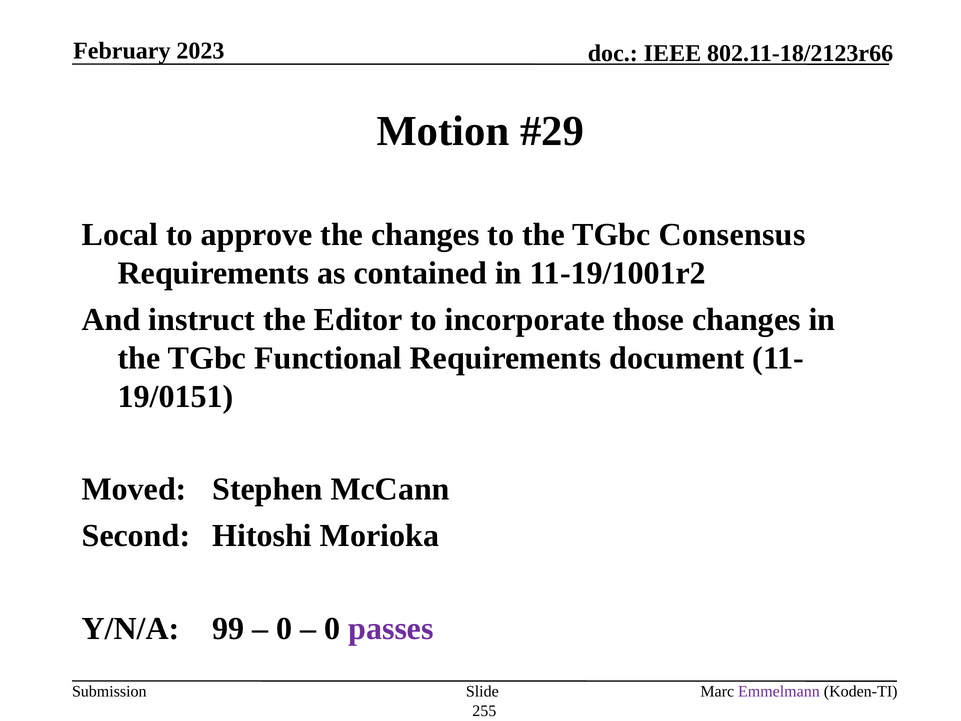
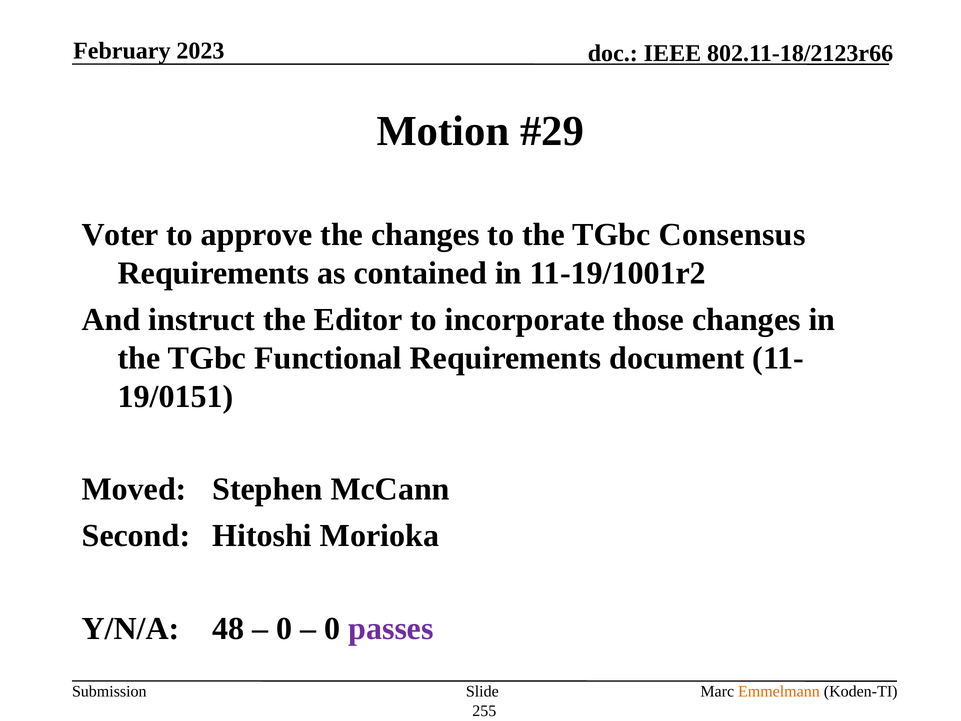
Local: Local -> Voter
99: 99 -> 48
Emmelmann colour: purple -> orange
